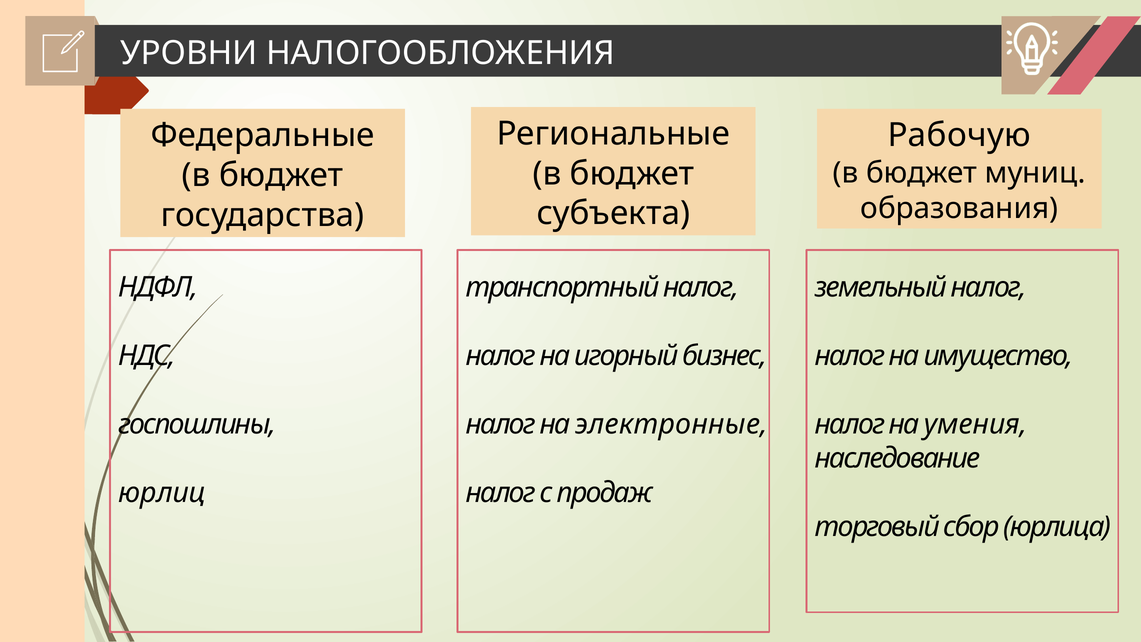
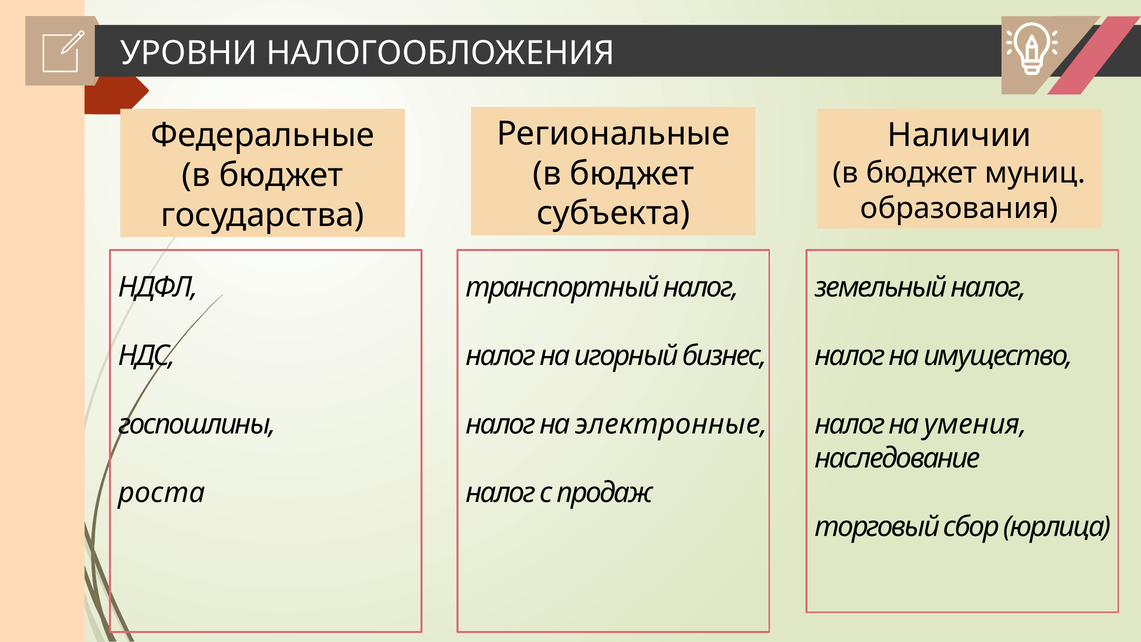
Рабочую: Рабочую -> Наличии
юрлиц: юрлиц -> роста
